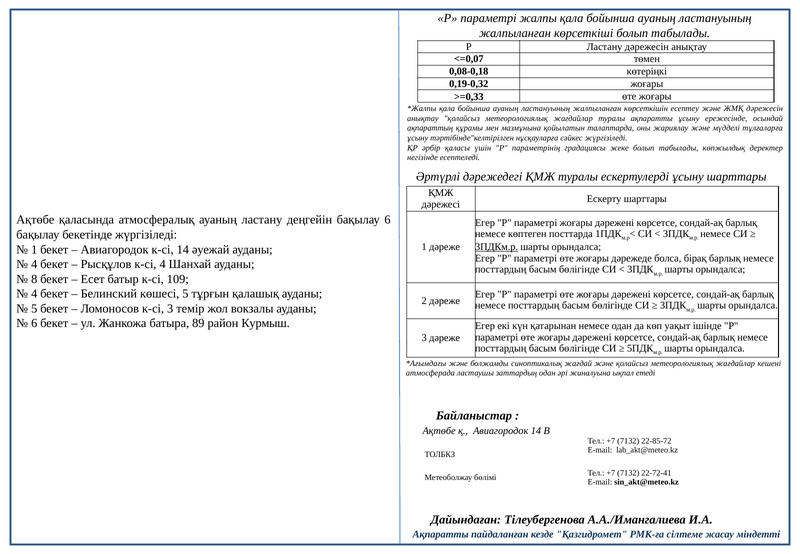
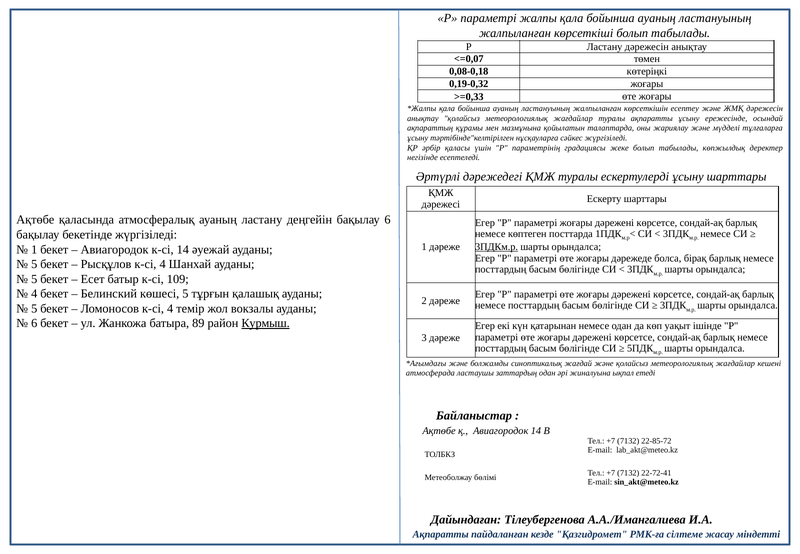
4 at (34, 264): 4 -> 5
8 at (34, 279): 8 -> 5
Ломоносов к-сі 3: 3 -> 4
Курмыш underline: none -> present
